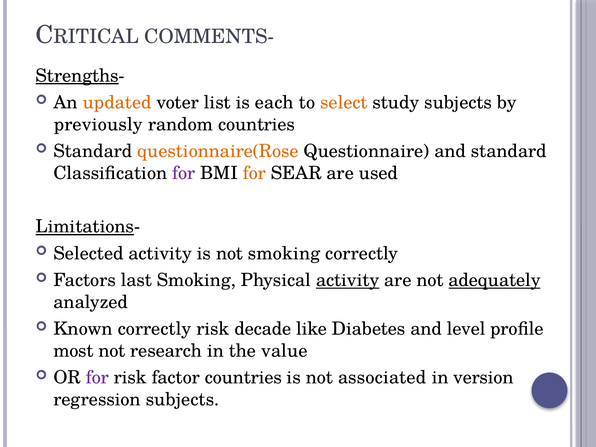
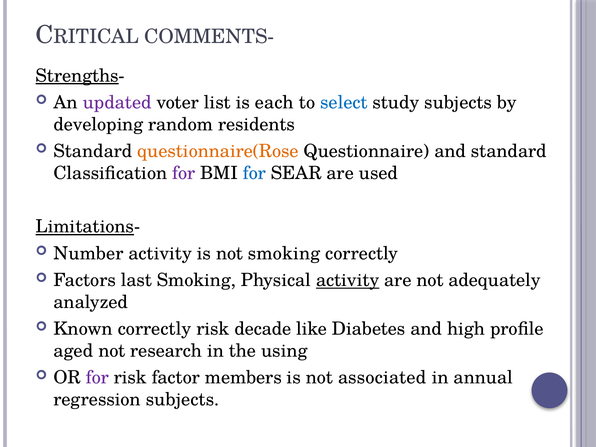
updated colour: orange -> purple
select colour: orange -> blue
previously: previously -> developing
random countries: countries -> residents
for at (254, 173) colour: orange -> blue
Selected: Selected -> Number
adequately underline: present -> none
level: level -> high
most: most -> aged
value: value -> using
factor countries: countries -> members
version: version -> annual
